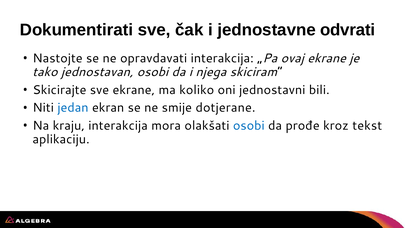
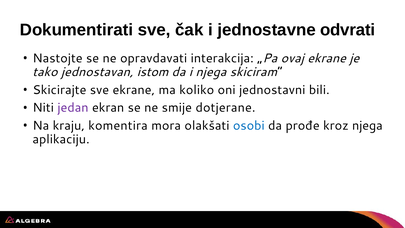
jednostavan osobi: osobi -> istom
jedan colour: blue -> purple
kraju interakcija: interakcija -> komentira
kroz tekst: tekst -> njega
